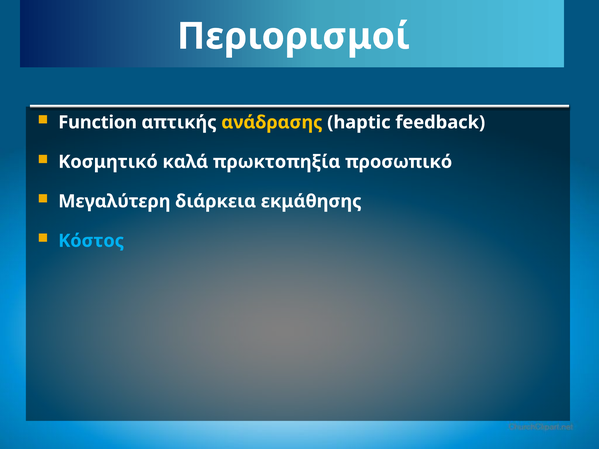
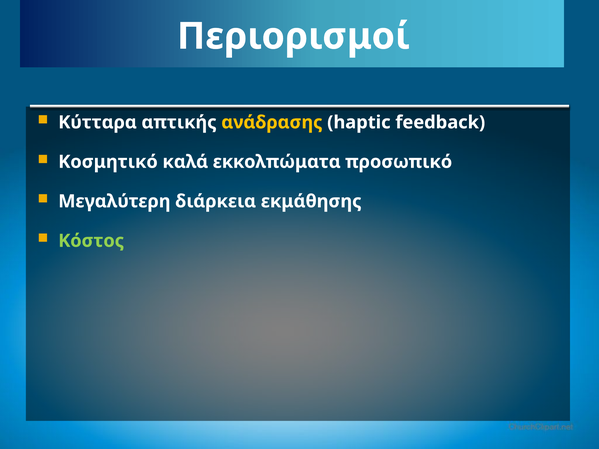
Function: Function -> Κύτταρα
πρωκτοπηξία: πρωκτοπηξία -> εκκολπώματα
Κόστος colour: light blue -> light green
